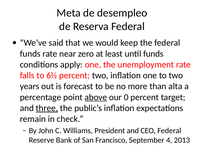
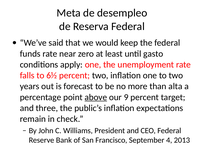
until funds: funds -> gasto
0: 0 -> 9
three underline: present -> none
